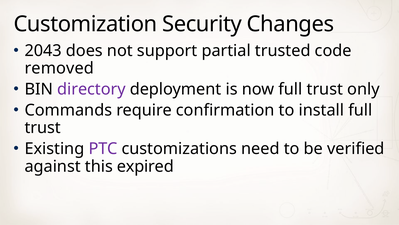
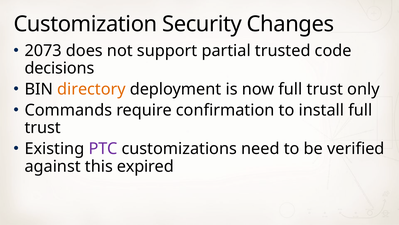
2043: 2043 -> 2073
removed: removed -> decisions
directory colour: purple -> orange
